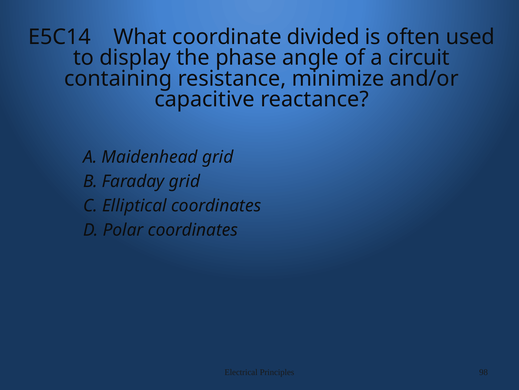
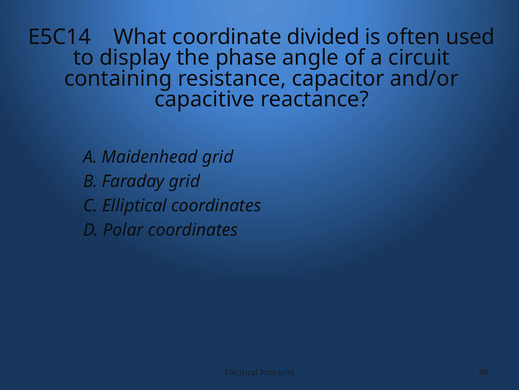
minimize: minimize -> capacitor
